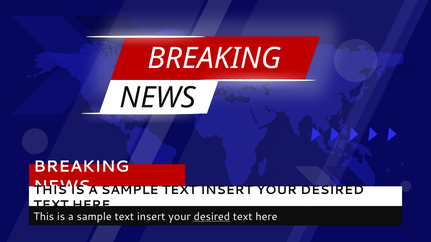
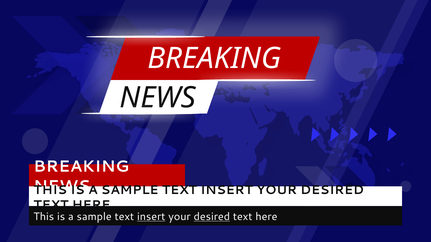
insert at (151, 217) underline: none -> present
